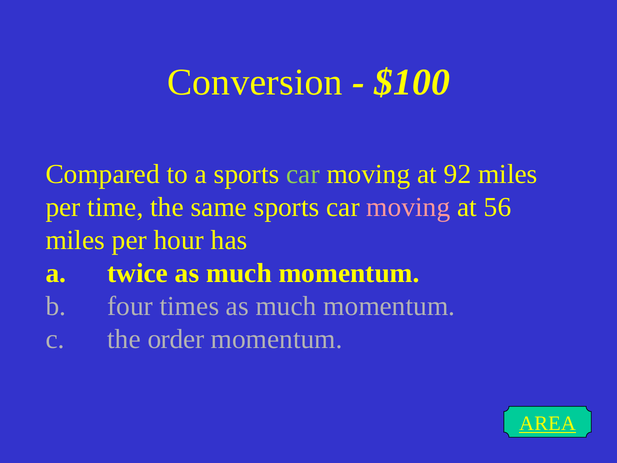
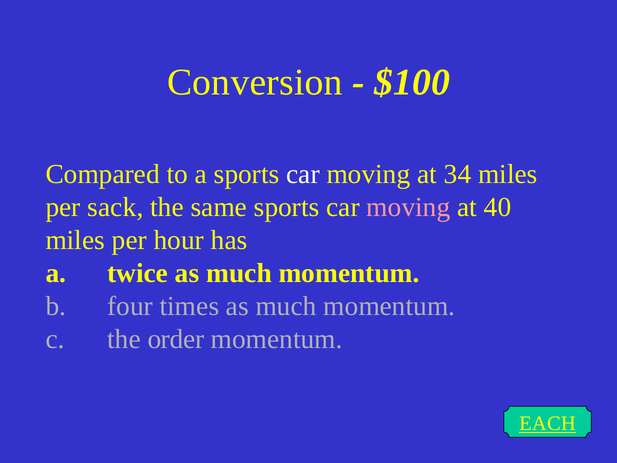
car at (303, 174) colour: light green -> white
92: 92 -> 34
time: time -> sack
56: 56 -> 40
AREA: AREA -> EACH
